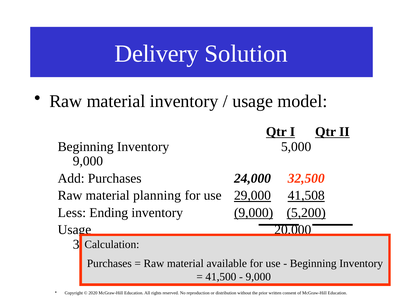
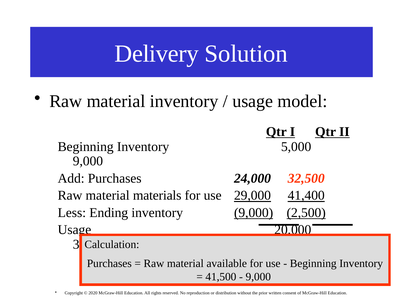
planning: planning -> materials
41,508: 41,508 -> 41,400
5,200: 5,200 -> 2,500
